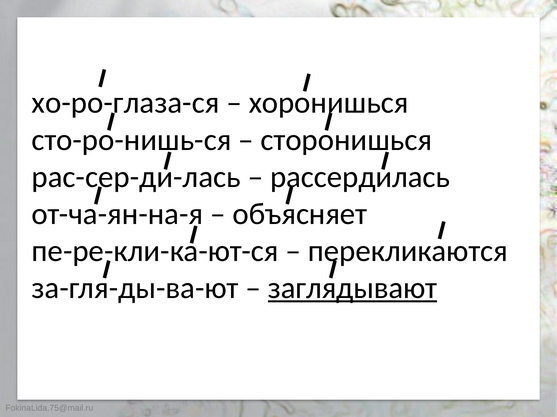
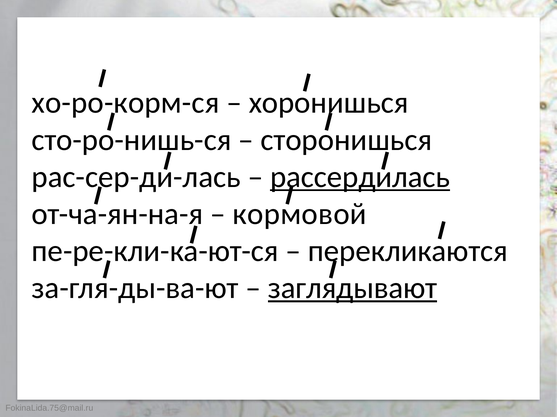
хо-ро-глаза-ся: хо-ро-глаза-ся -> хо-ро-корм-ся
рассердилась underline: none -> present
объясняет: объясняет -> кормовой
